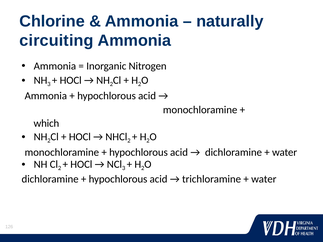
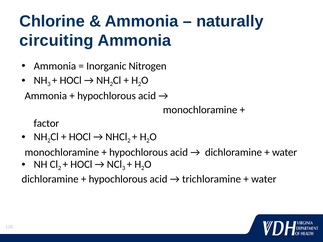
which: which -> factor
